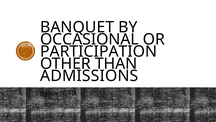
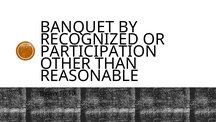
OCCASIONAL: OCCASIONAL -> RECOGNIZED
ADMISSIONS: ADMISSIONS -> REASONABLE
